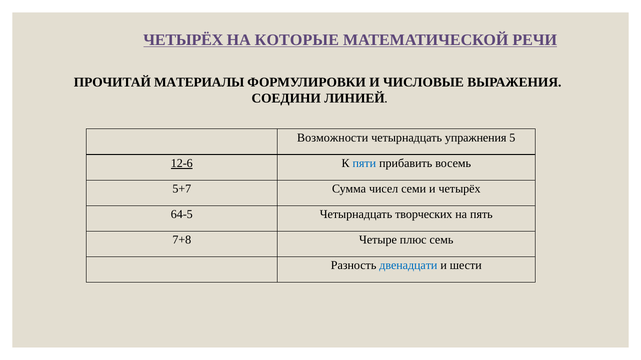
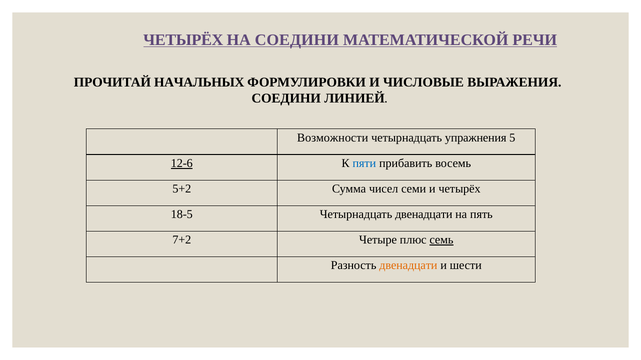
НА КОТОРЫЕ: КОТОРЫЕ -> СОЕДИНИ
МАТЕРИАЛЫ: МАТЕРИАЛЫ -> НАЧАЛЬНЫХ
5+7: 5+7 -> 5+2
64-5: 64-5 -> 18-5
Четырнадцать творческих: творческих -> двенадцати
7+8: 7+8 -> 7+2
семь underline: none -> present
двенадцати at (408, 266) colour: blue -> orange
